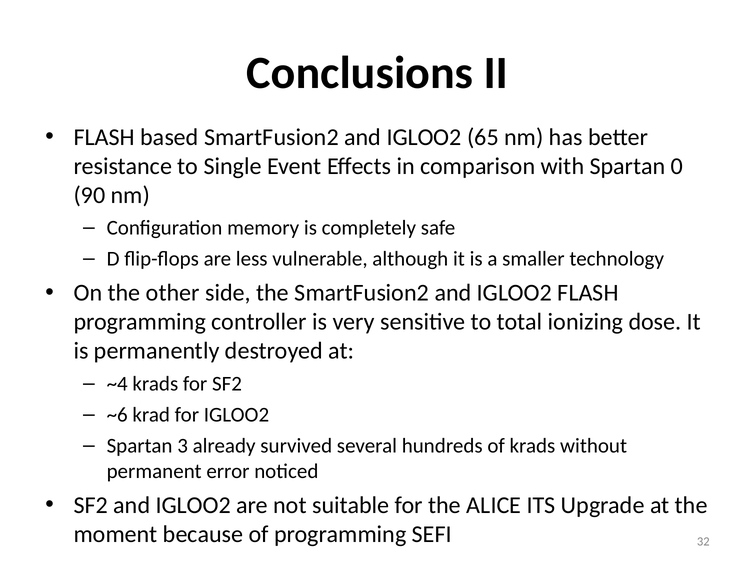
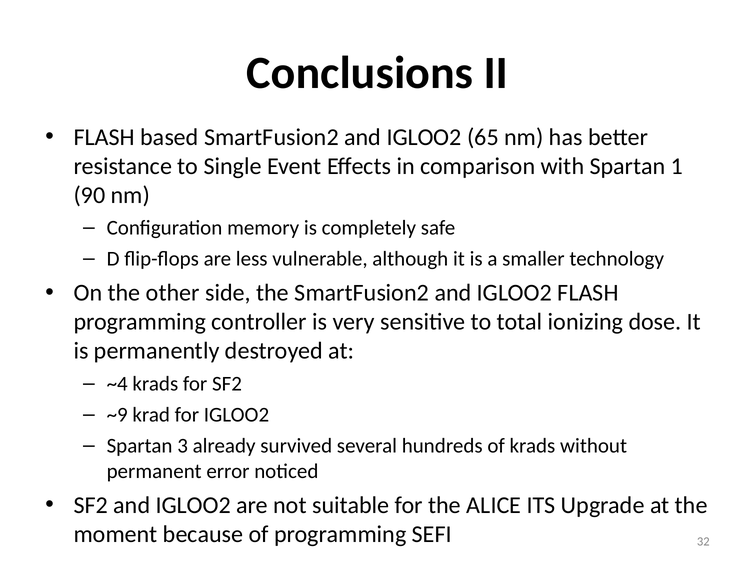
0: 0 -> 1
~6: ~6 -> ~9
